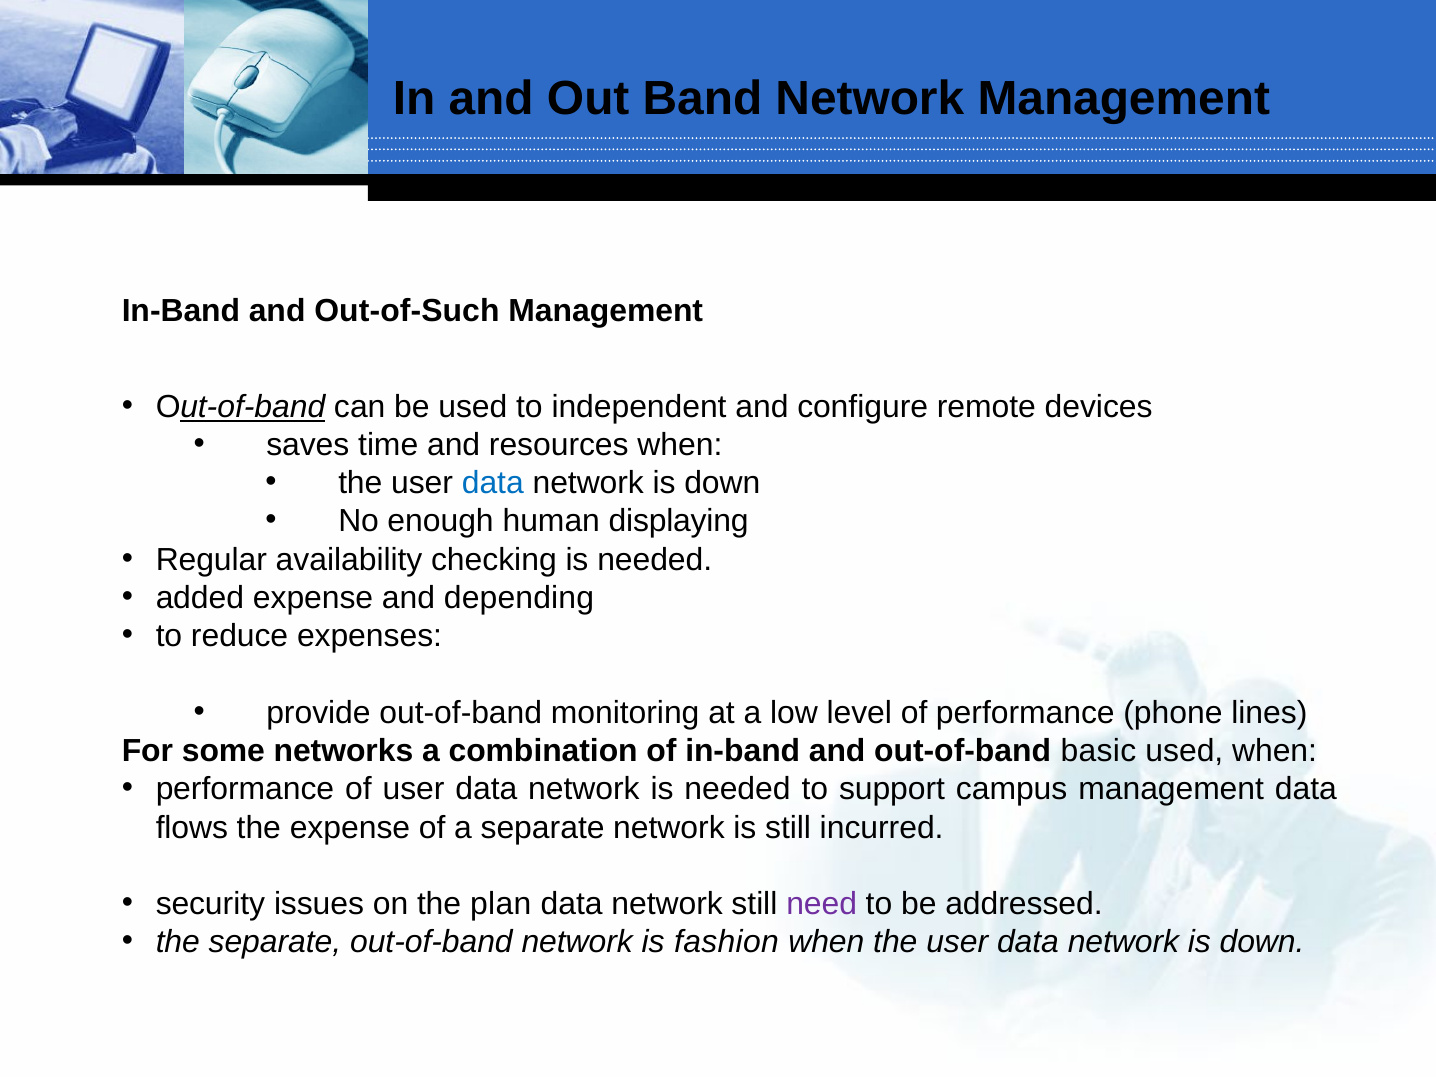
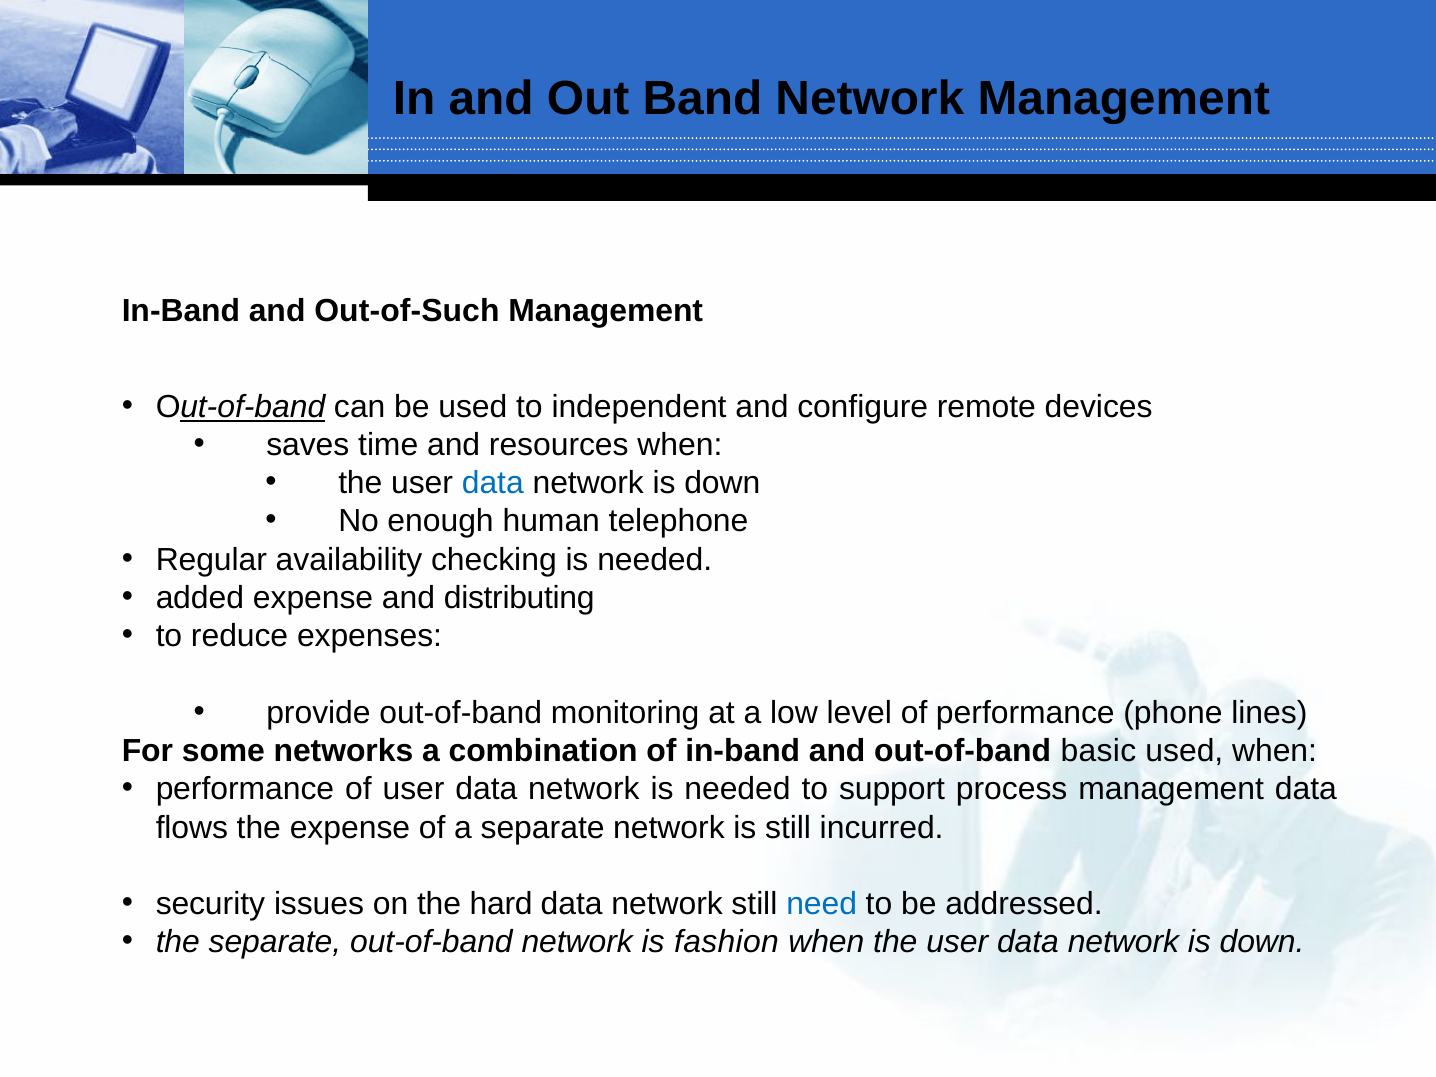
displaying: displaying -> telephone
depending: depending -> distributing
campus: campus -> process
plan: plan -> hard
need colour: purple -> blue
